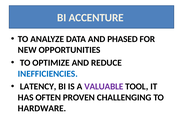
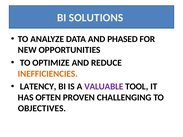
ACCENTURE: ACCENTURE -> SOLUTIONS
INEFFICIENCIES colour: blue -> orange
HARDWARE: HARDWARE -> OBJECTIVES
